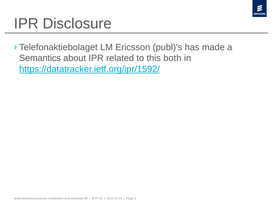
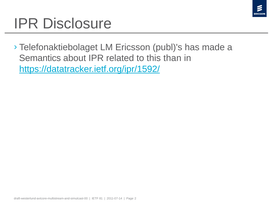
both: both -> than
